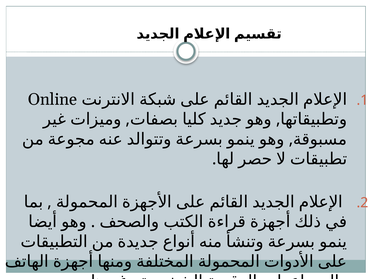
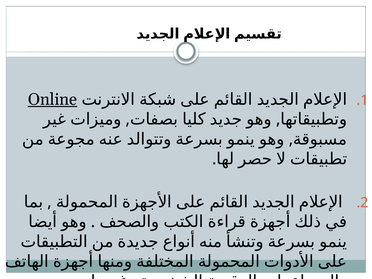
Online underline: none -> present
